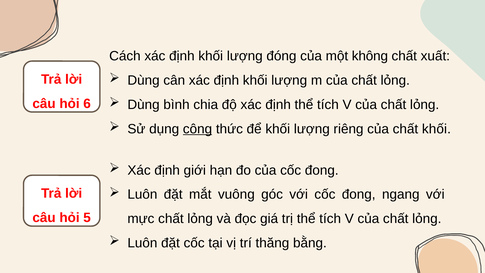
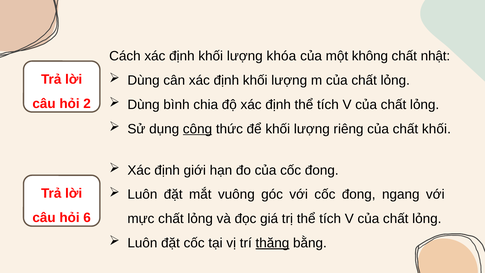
đóng: đóng -> khóa
xuất: xuất -> nhật
6: 6 -> 2
5: 5 -> 6
thăng underline: none -> present
